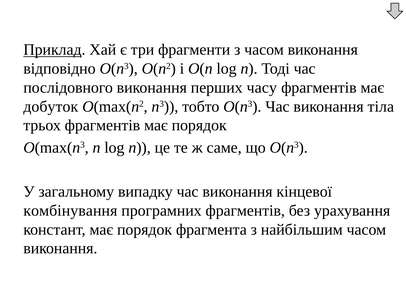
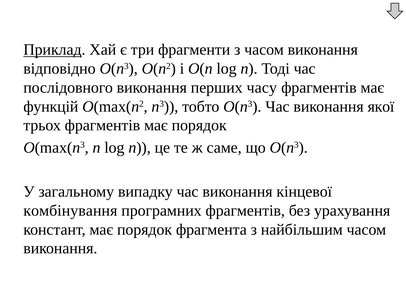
добуток: добуток -> функцій
тіла: тіла -> якої
